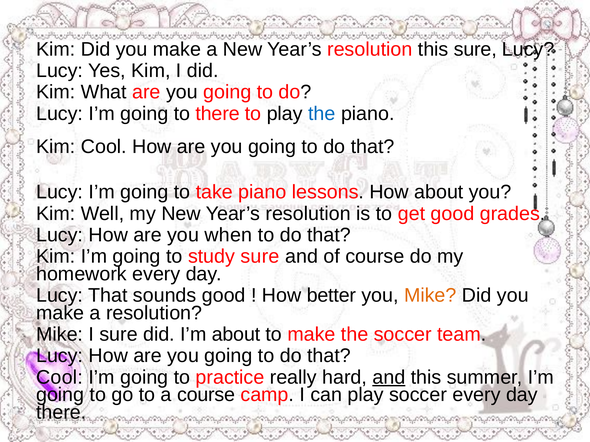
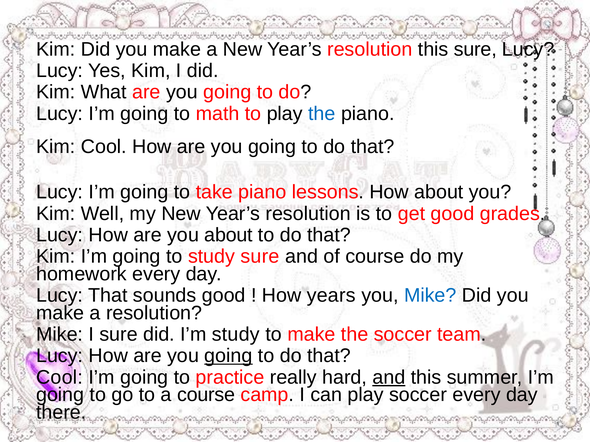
to there: there -> math
you when: when -> about
better: better -> years
Mike at (430, 296) colour: orange -> blue
I’m about: about -> study
going at (228, 356) underline: none -> present
